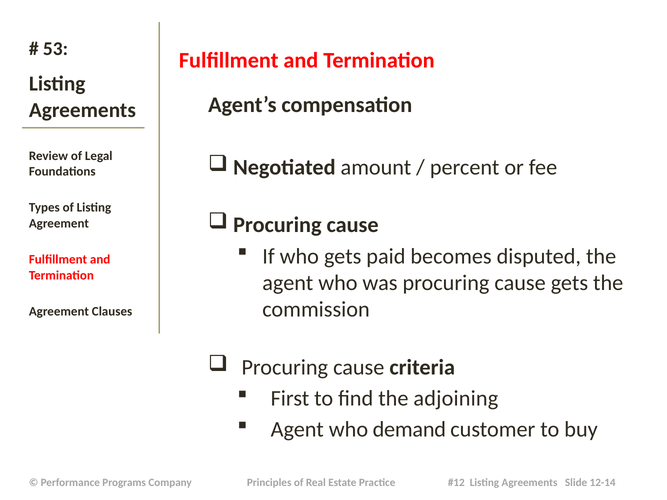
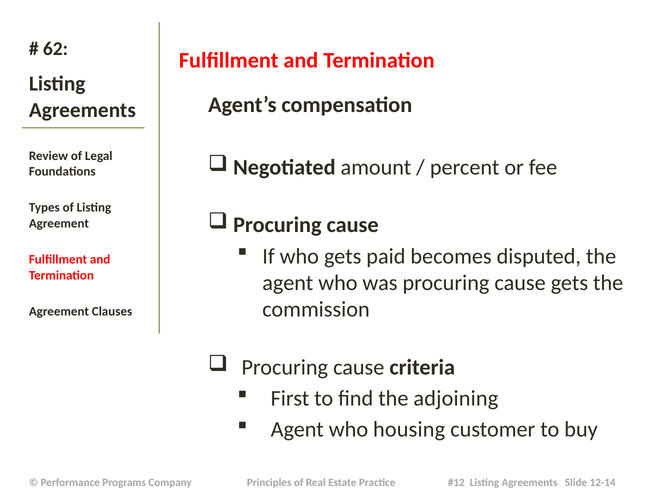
53: 53 -> 62
demand: demand -> housing
